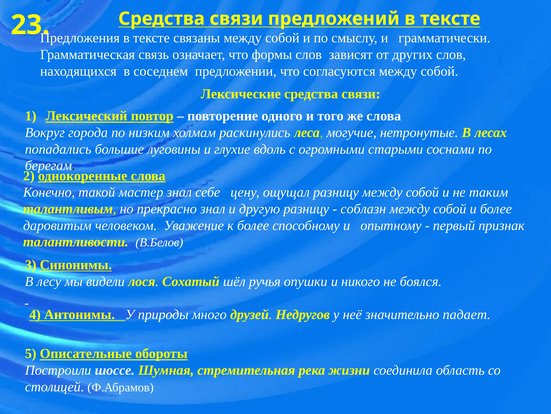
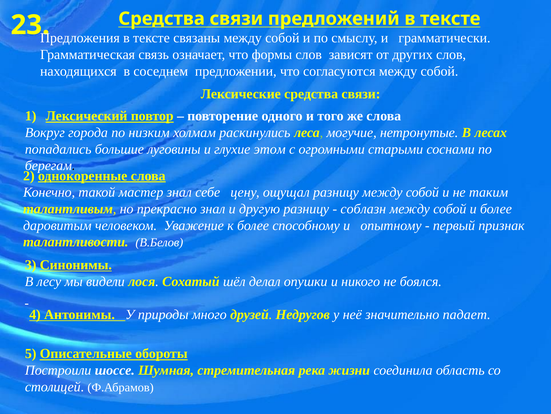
вдоль: вдоль -> этом
ручья: ручья -> делал
